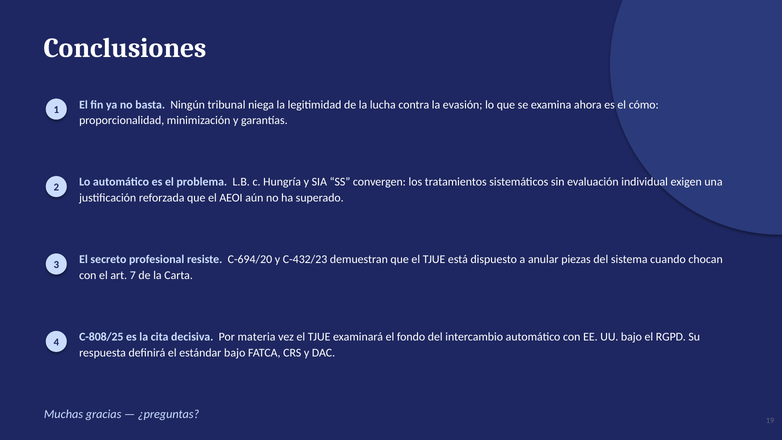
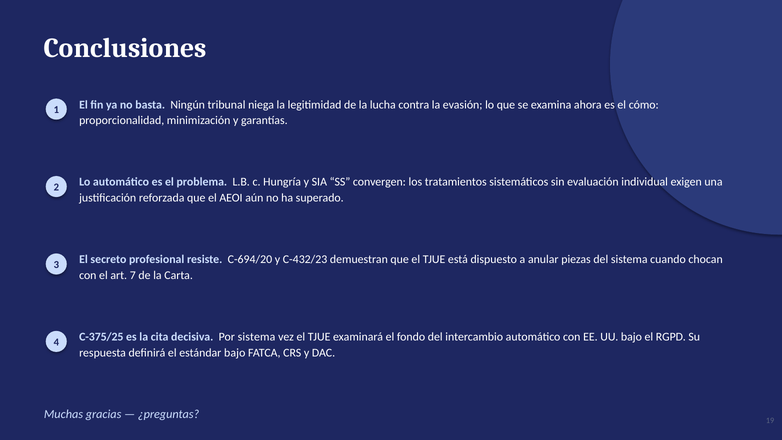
C-808/25: C-808/25 -> C-375/25
Por materia: materia -> sistema
